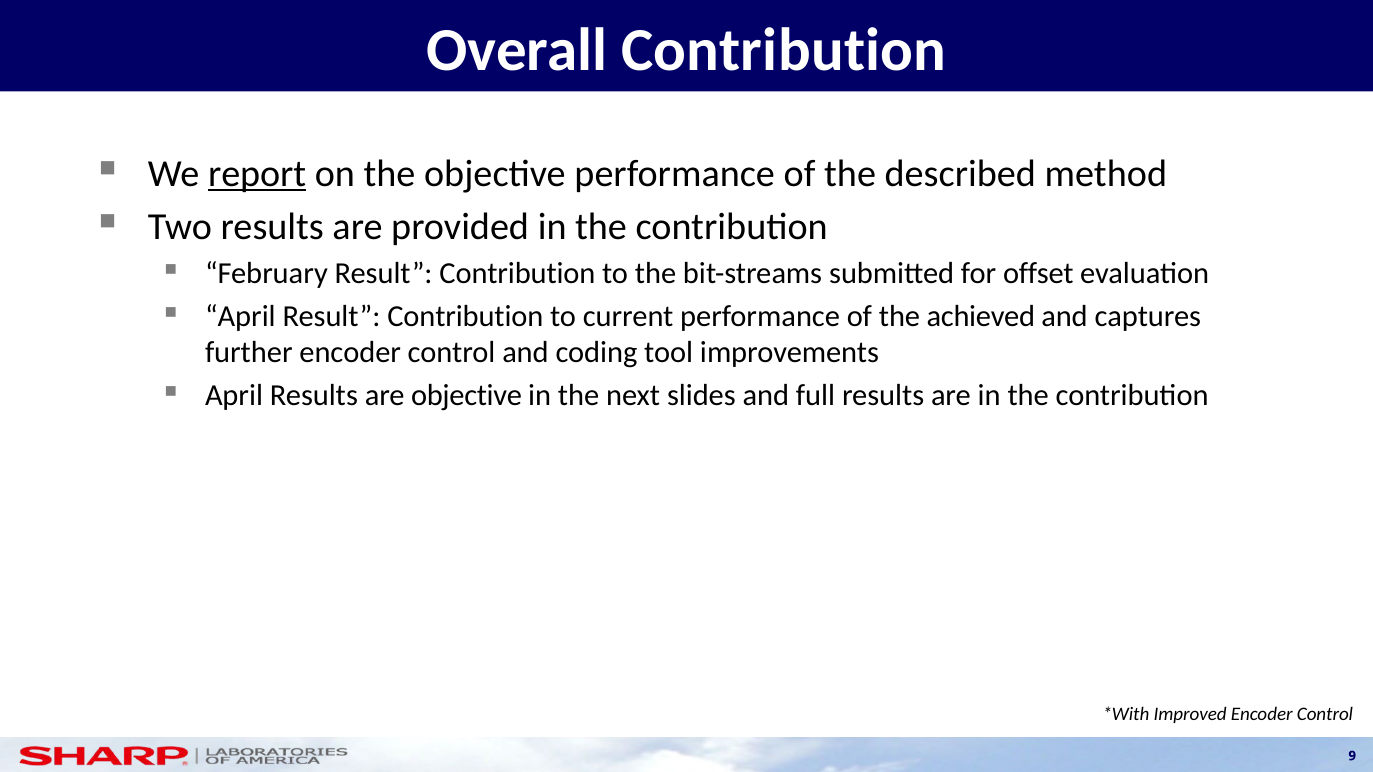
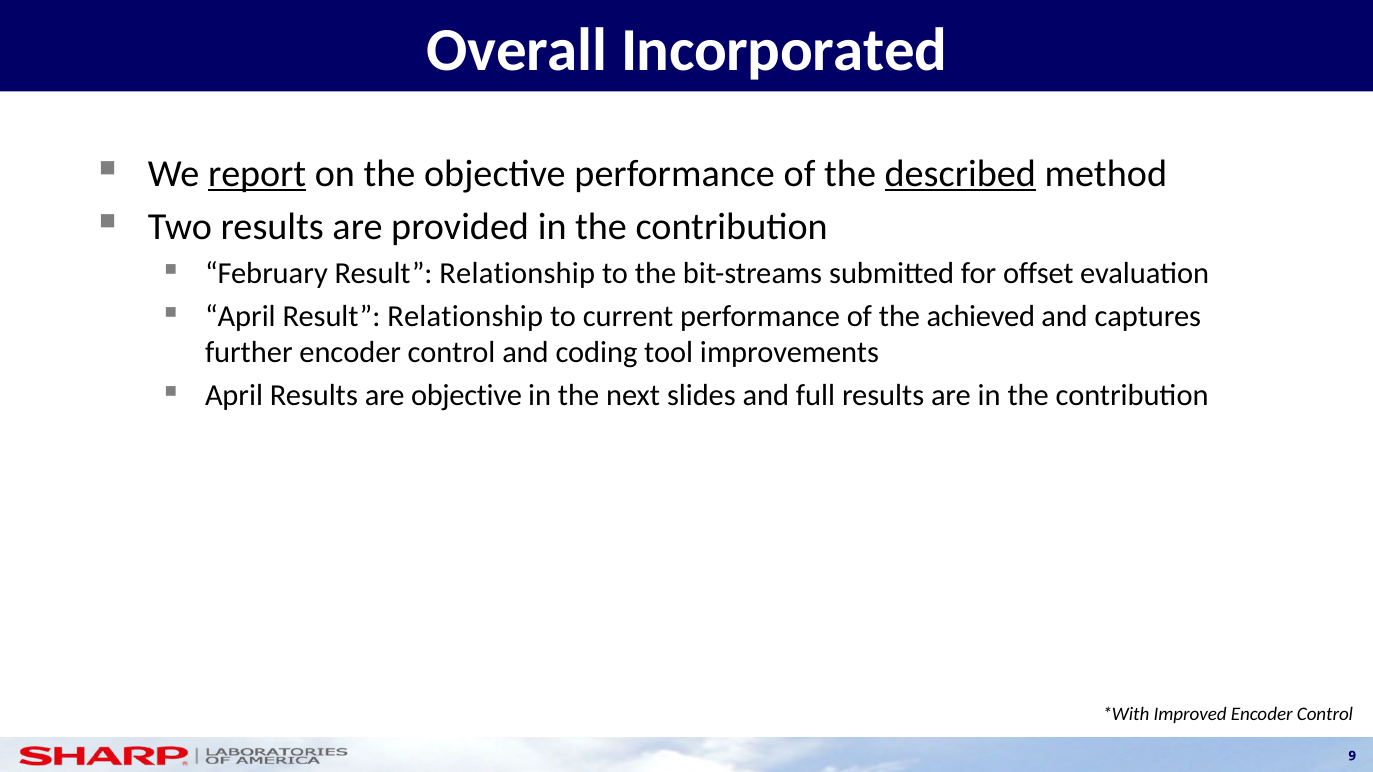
Overall Contribution: Contribution -> Incorporated
described underline: none -> present
February Result Contribution: Contribution -> Relationship
April Result Contribution: Contribution -> Relationship
